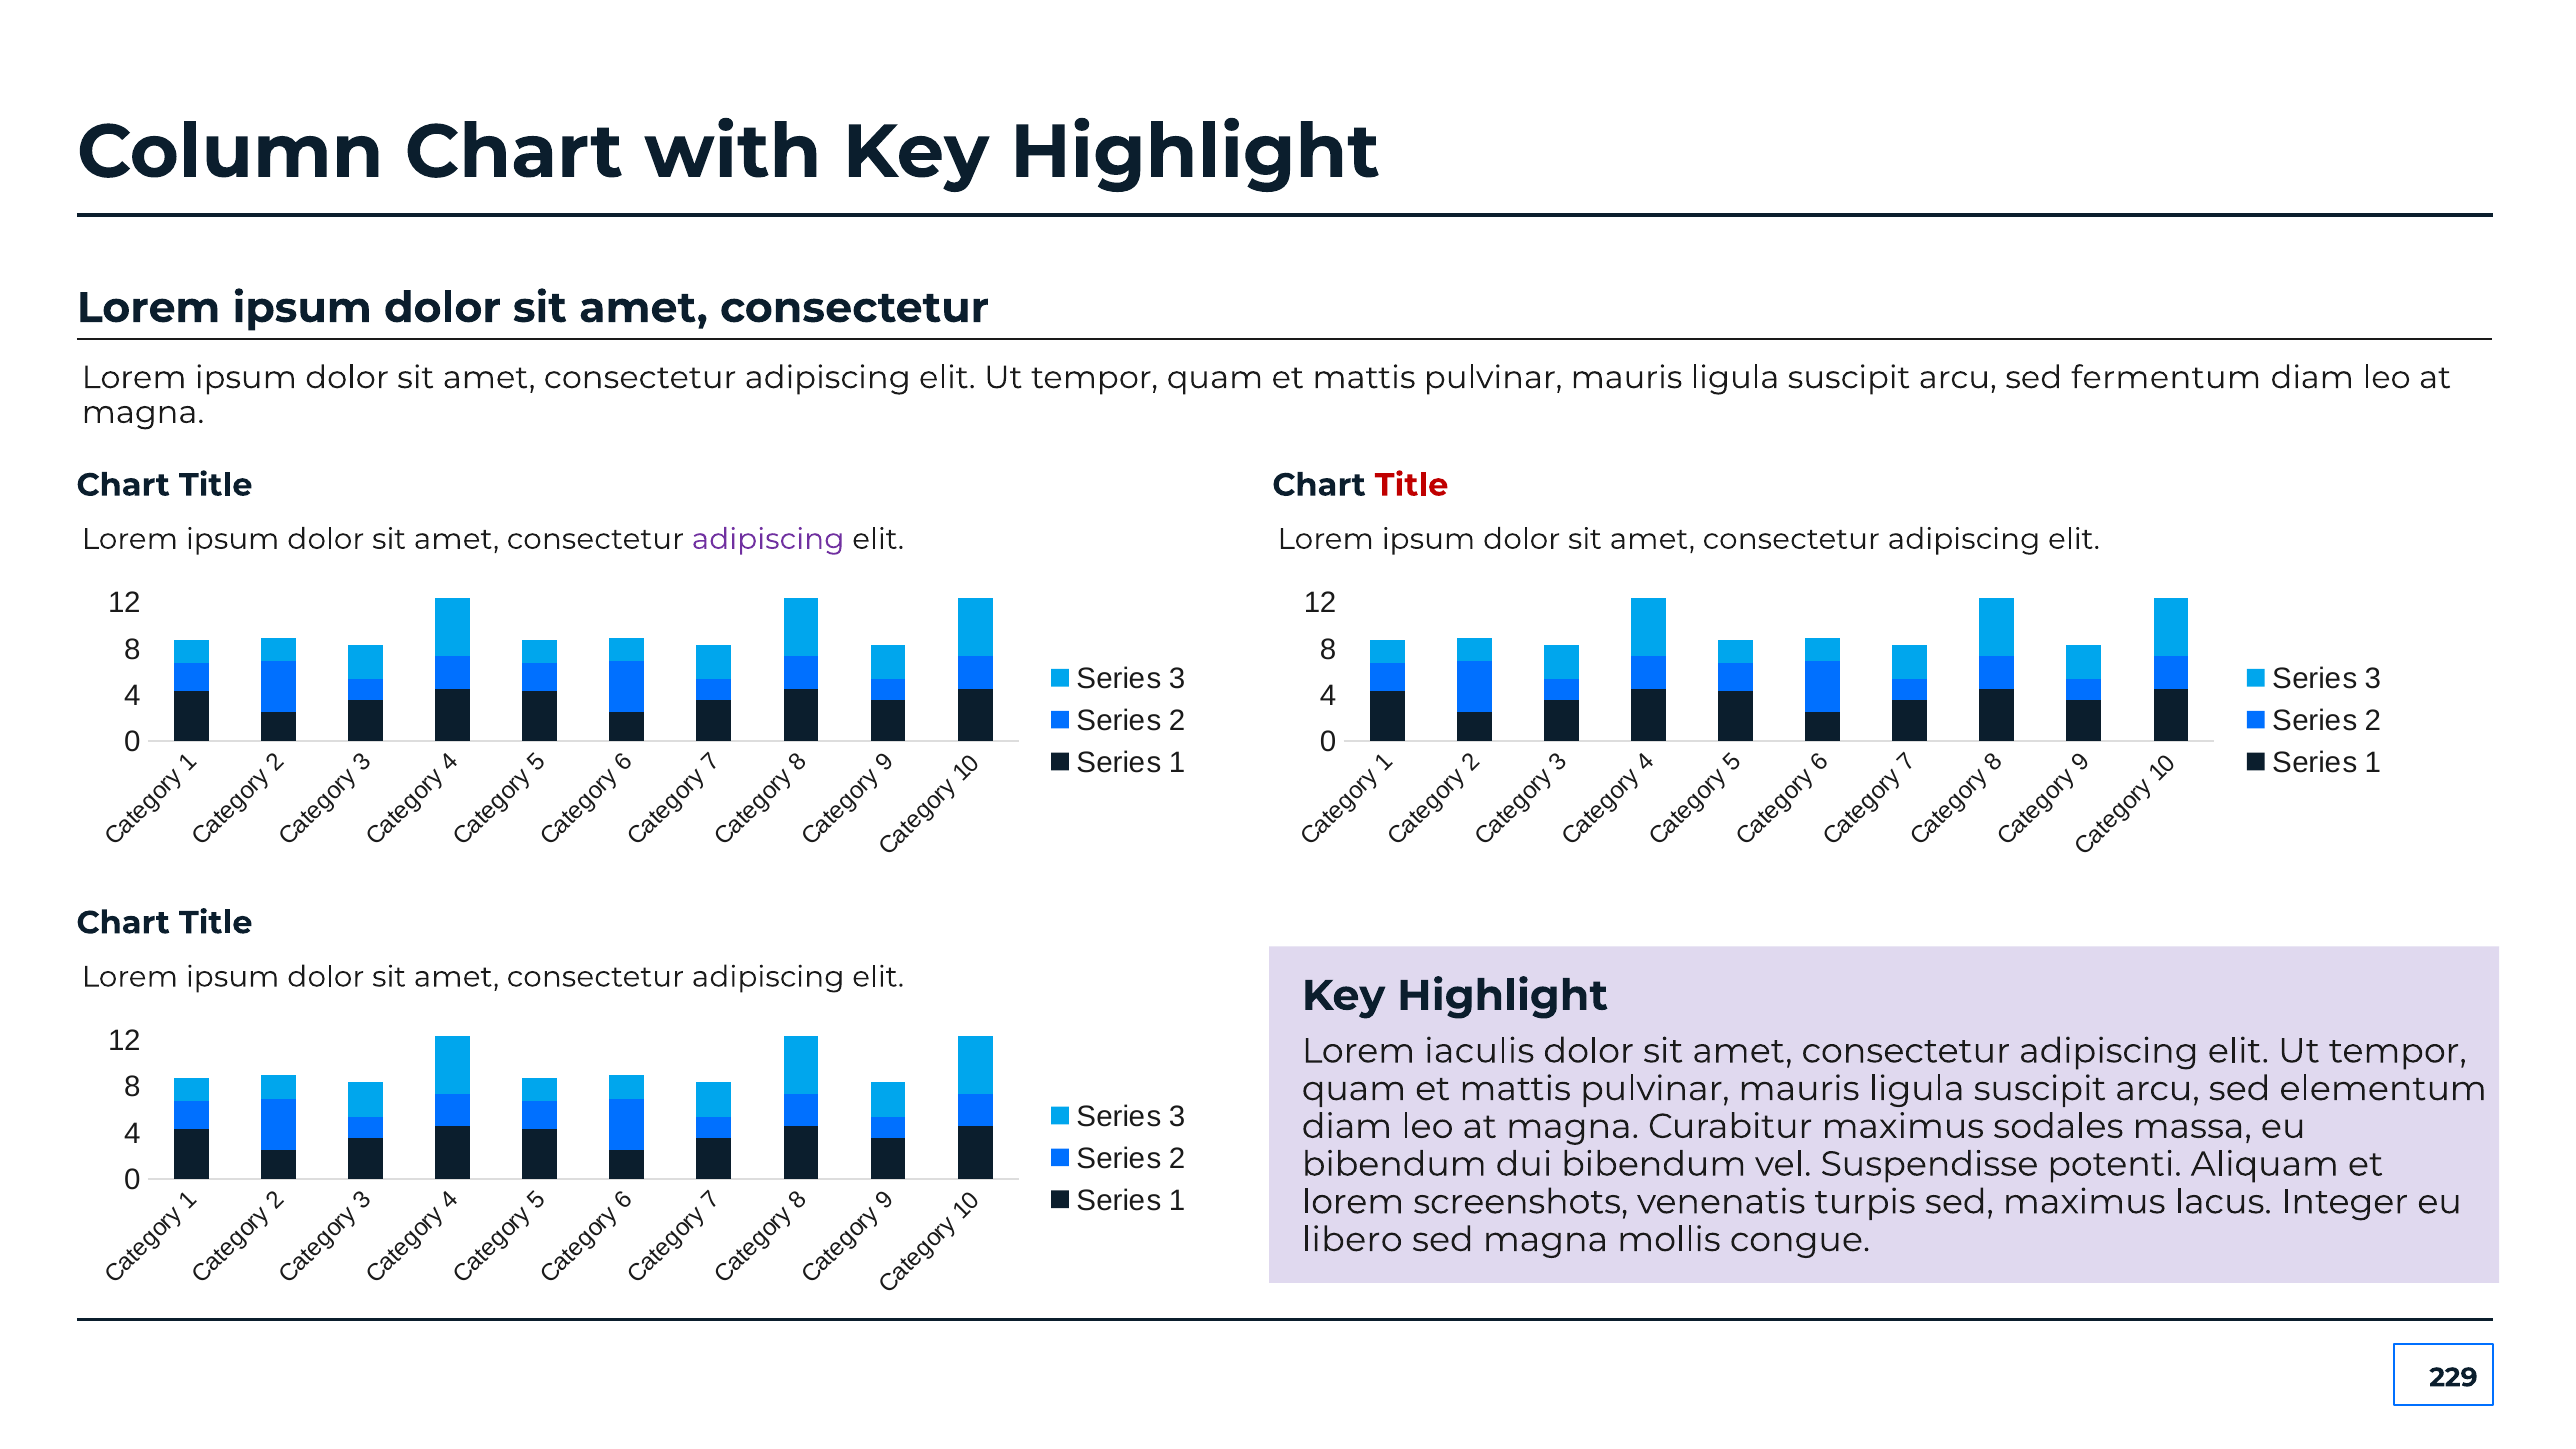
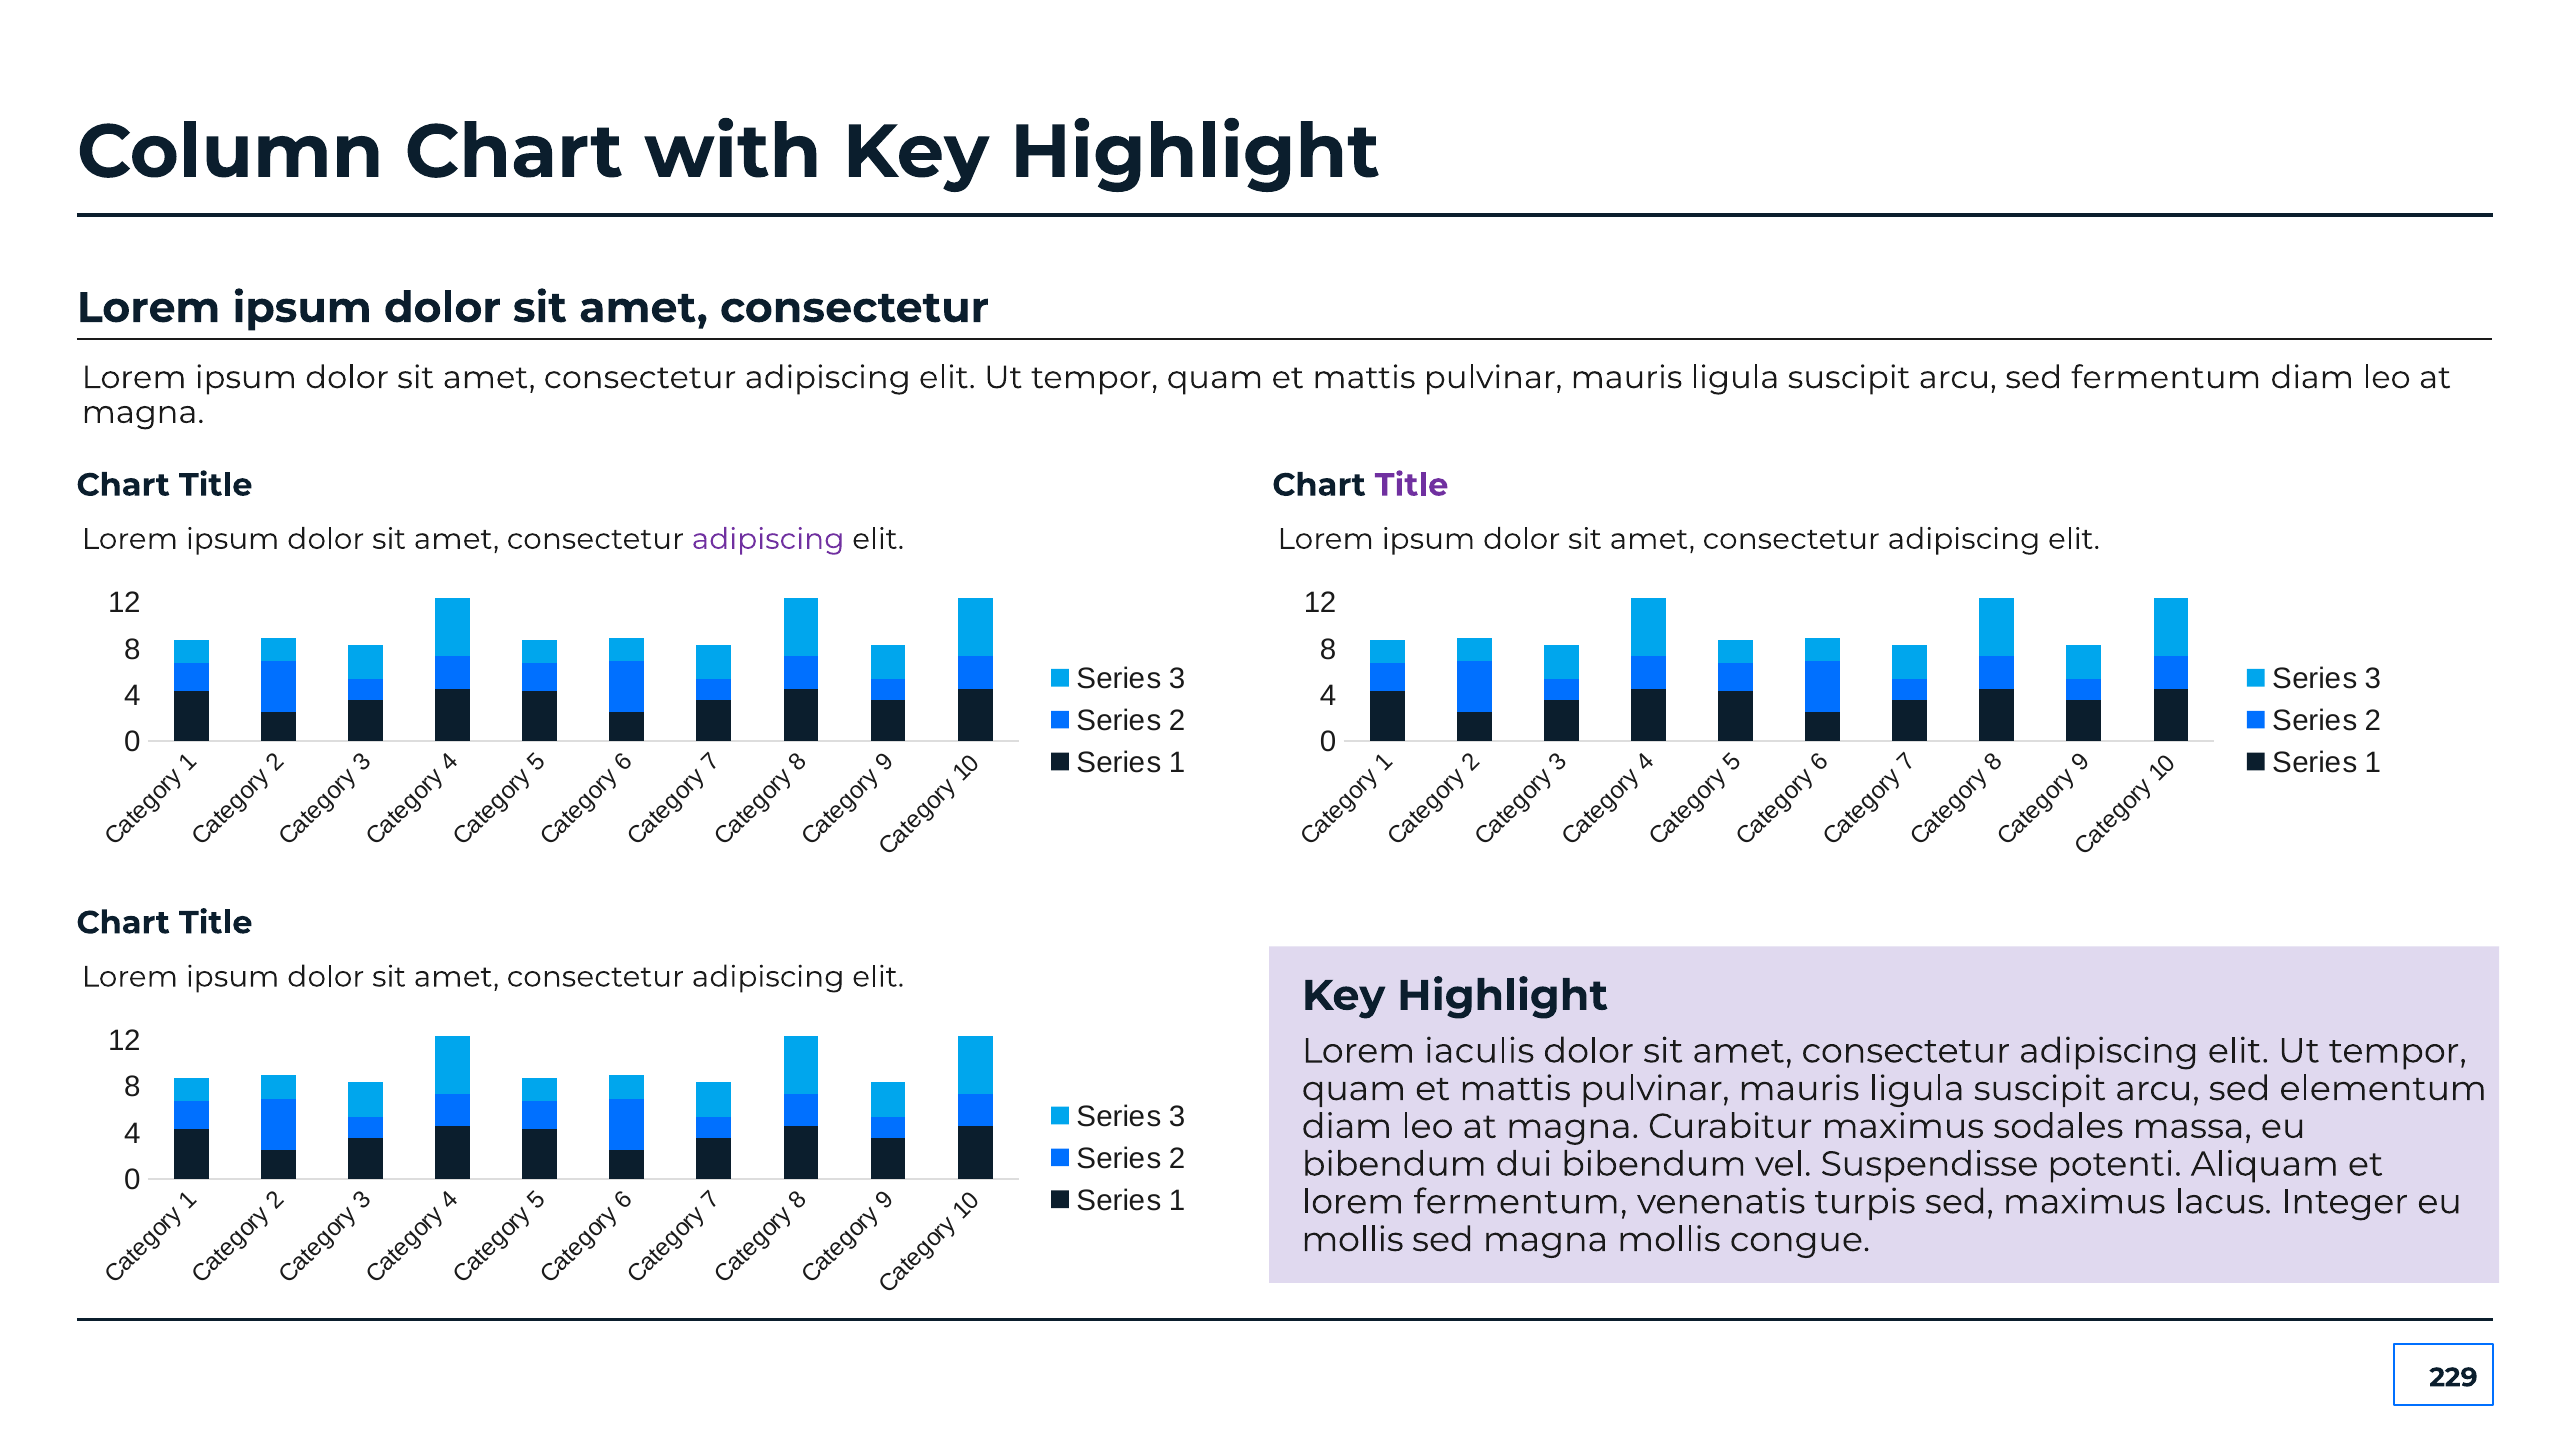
Title at (1412, 485) colour: red -> purple
lorem screenshots: screenshots -> fermentum
libero at (1352, 1240): libero -> mollis
